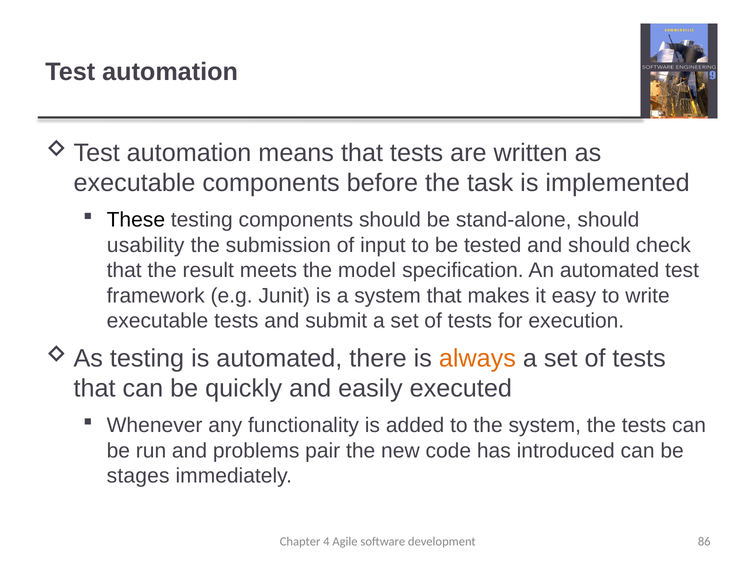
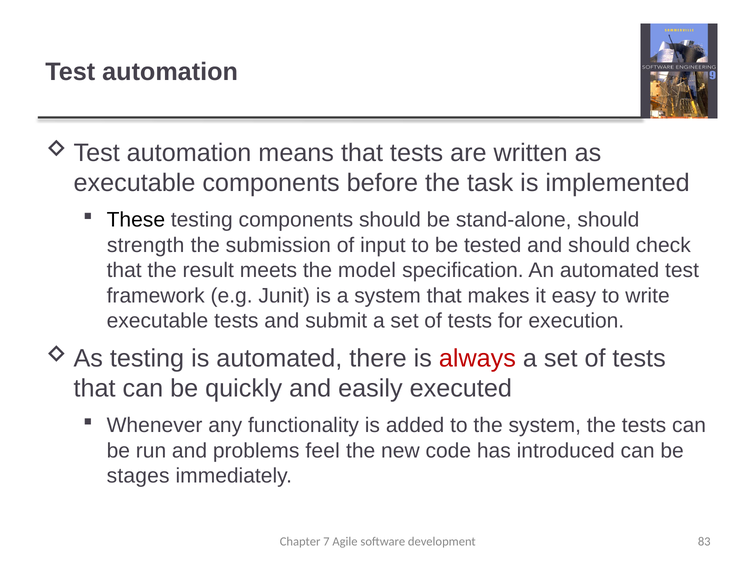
usability: usability -> strength
always colour: orange -> red
pair: pair -> feel
4: 4 -> 7
86: 86 -> 83
